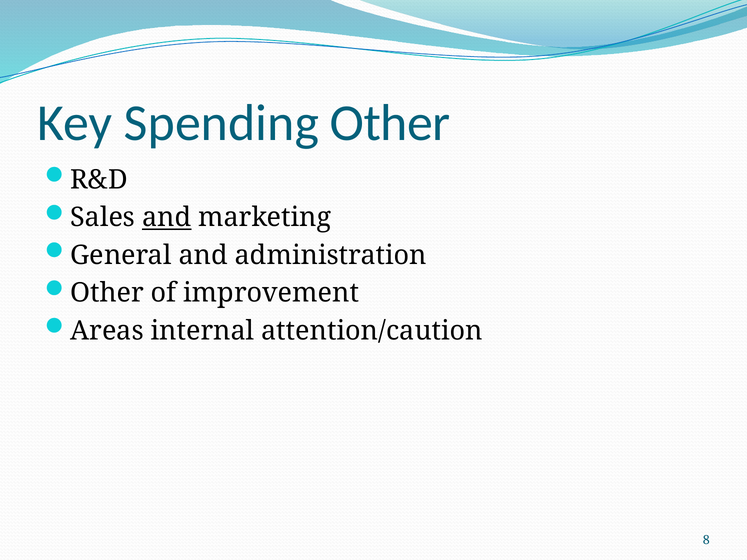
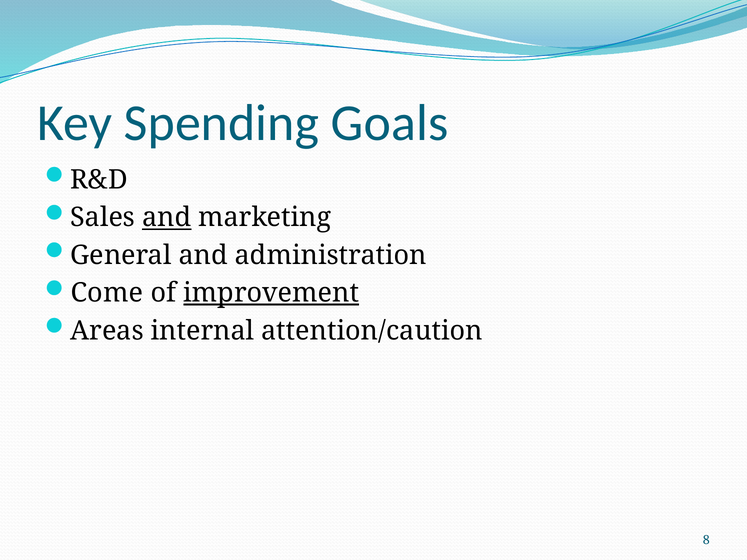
Spending Other: Other -> Goals
Other at (107, 293): Other -> Come
improvement underline: none -> present
